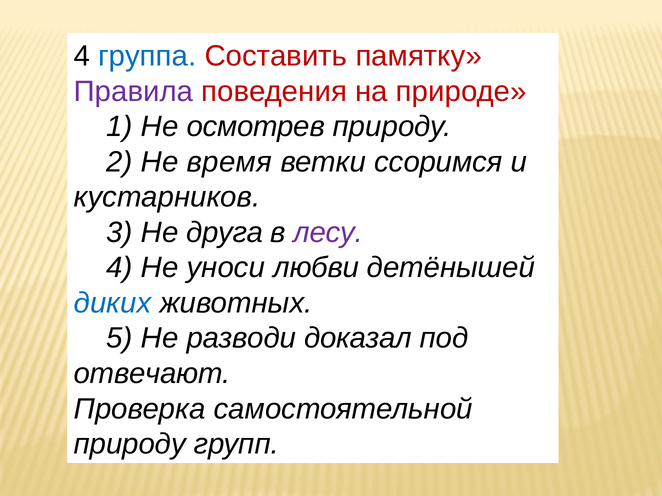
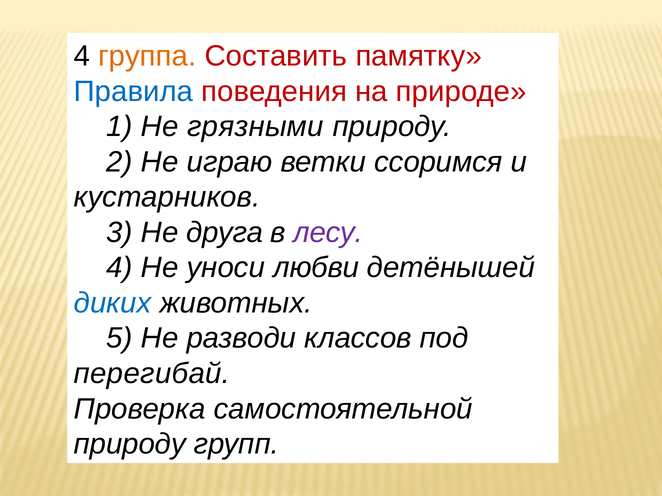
группа colour: blue -> orange
Правила colour: purple -> blue
осмотрев: осмотрев -> грязными
время: время -> играю
доказал: доказал -> классов
отвечают: отвечают -> перегибай
